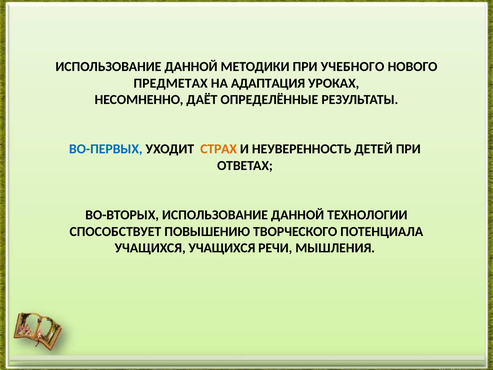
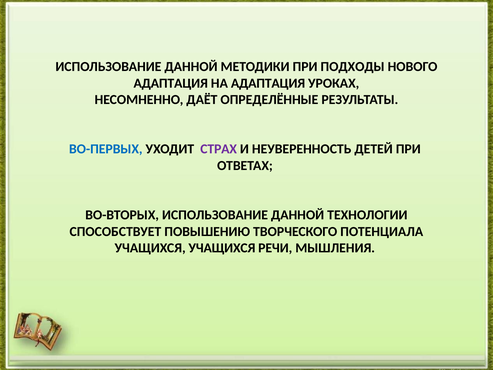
УЧЕБНОГО: УЧЕБНОГО -> ПОДХОДЫ
ПРЕДМЕТАХ at (171, 83): ПРЕДМЕТАХ -> АДАПТАЦИЯ
СТРАХ colour: orange -> purple
